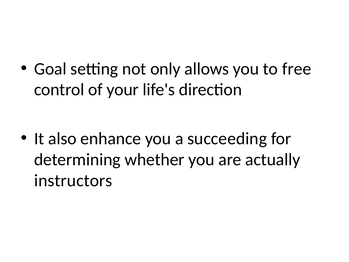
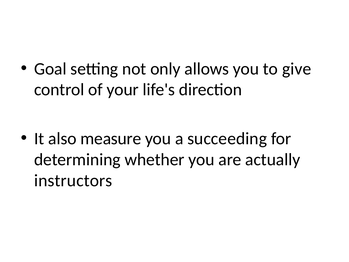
free: free -> give
enhance: enhance -> measure
